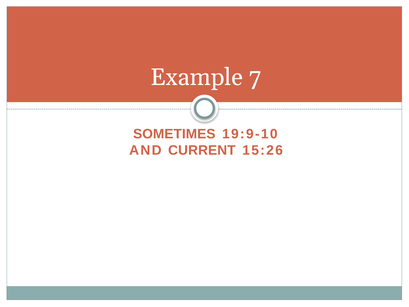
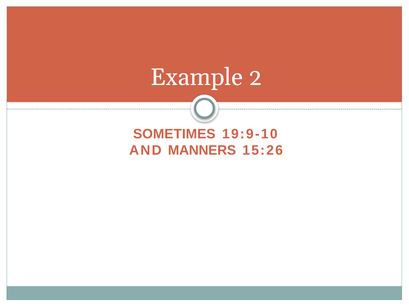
7: 7 -> 2
CURRENT: CURRENT -> MANNERS
